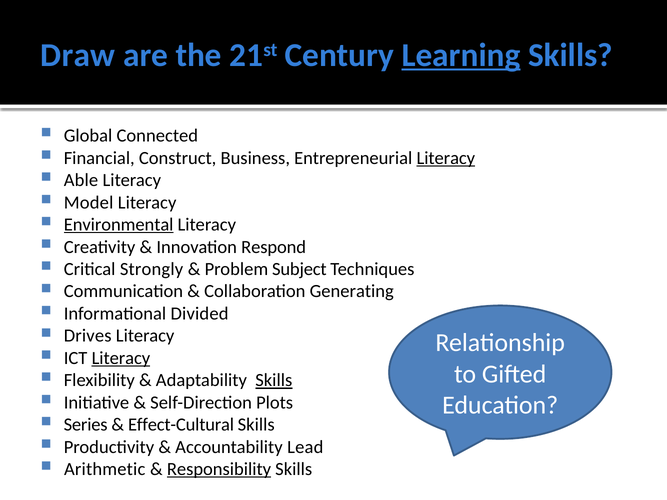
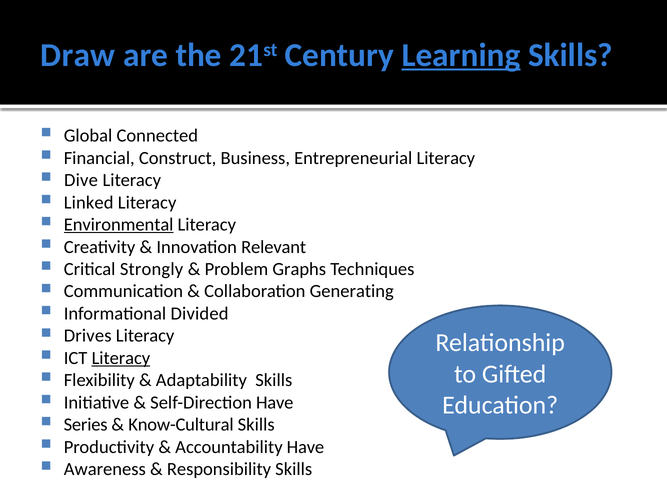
Literacy at (446, 158) underline: present -> none
Able: Able -> Dive
Model: Model -> Linked
Respond: Respond -> Relevant
Subject: Subject -> Graphs
Skills at (274, 380) underline: present -> none
Self-Direction Plots: Plots -> Have
Effect-Cultural: Effect-Cultural -> Know-Cultural
Accountability Lead: Lead -> Have
Arithmetic: Arithmetic -> Awareness
Responsibility underline: present -> none
